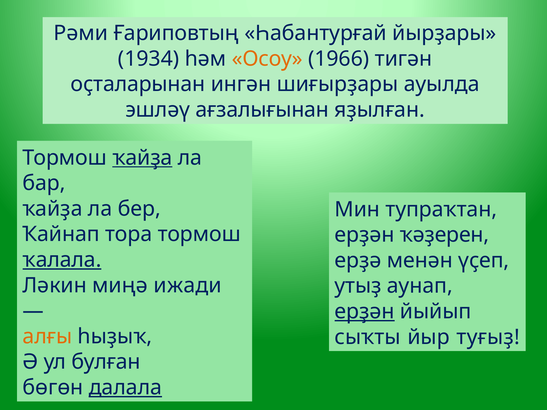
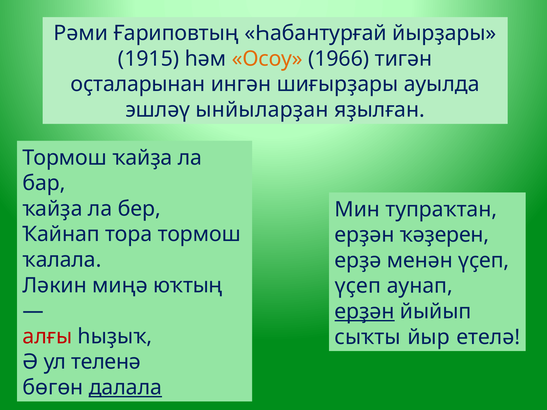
1934: 1934 -> 1915
ағзалығынан: ағзалығынан -> ынйыларҙан
ҡайҙа at (142, 158) underline: present -> none
ҡалала underline: present -> none
ижади: ижади -> юҡтың
утыҙ at (358, 286): утыҙ -> үҫеп
алғы colour: orange -> red
туғыҙ: туғыҙ -> етелә
булған: булған -> теленә
